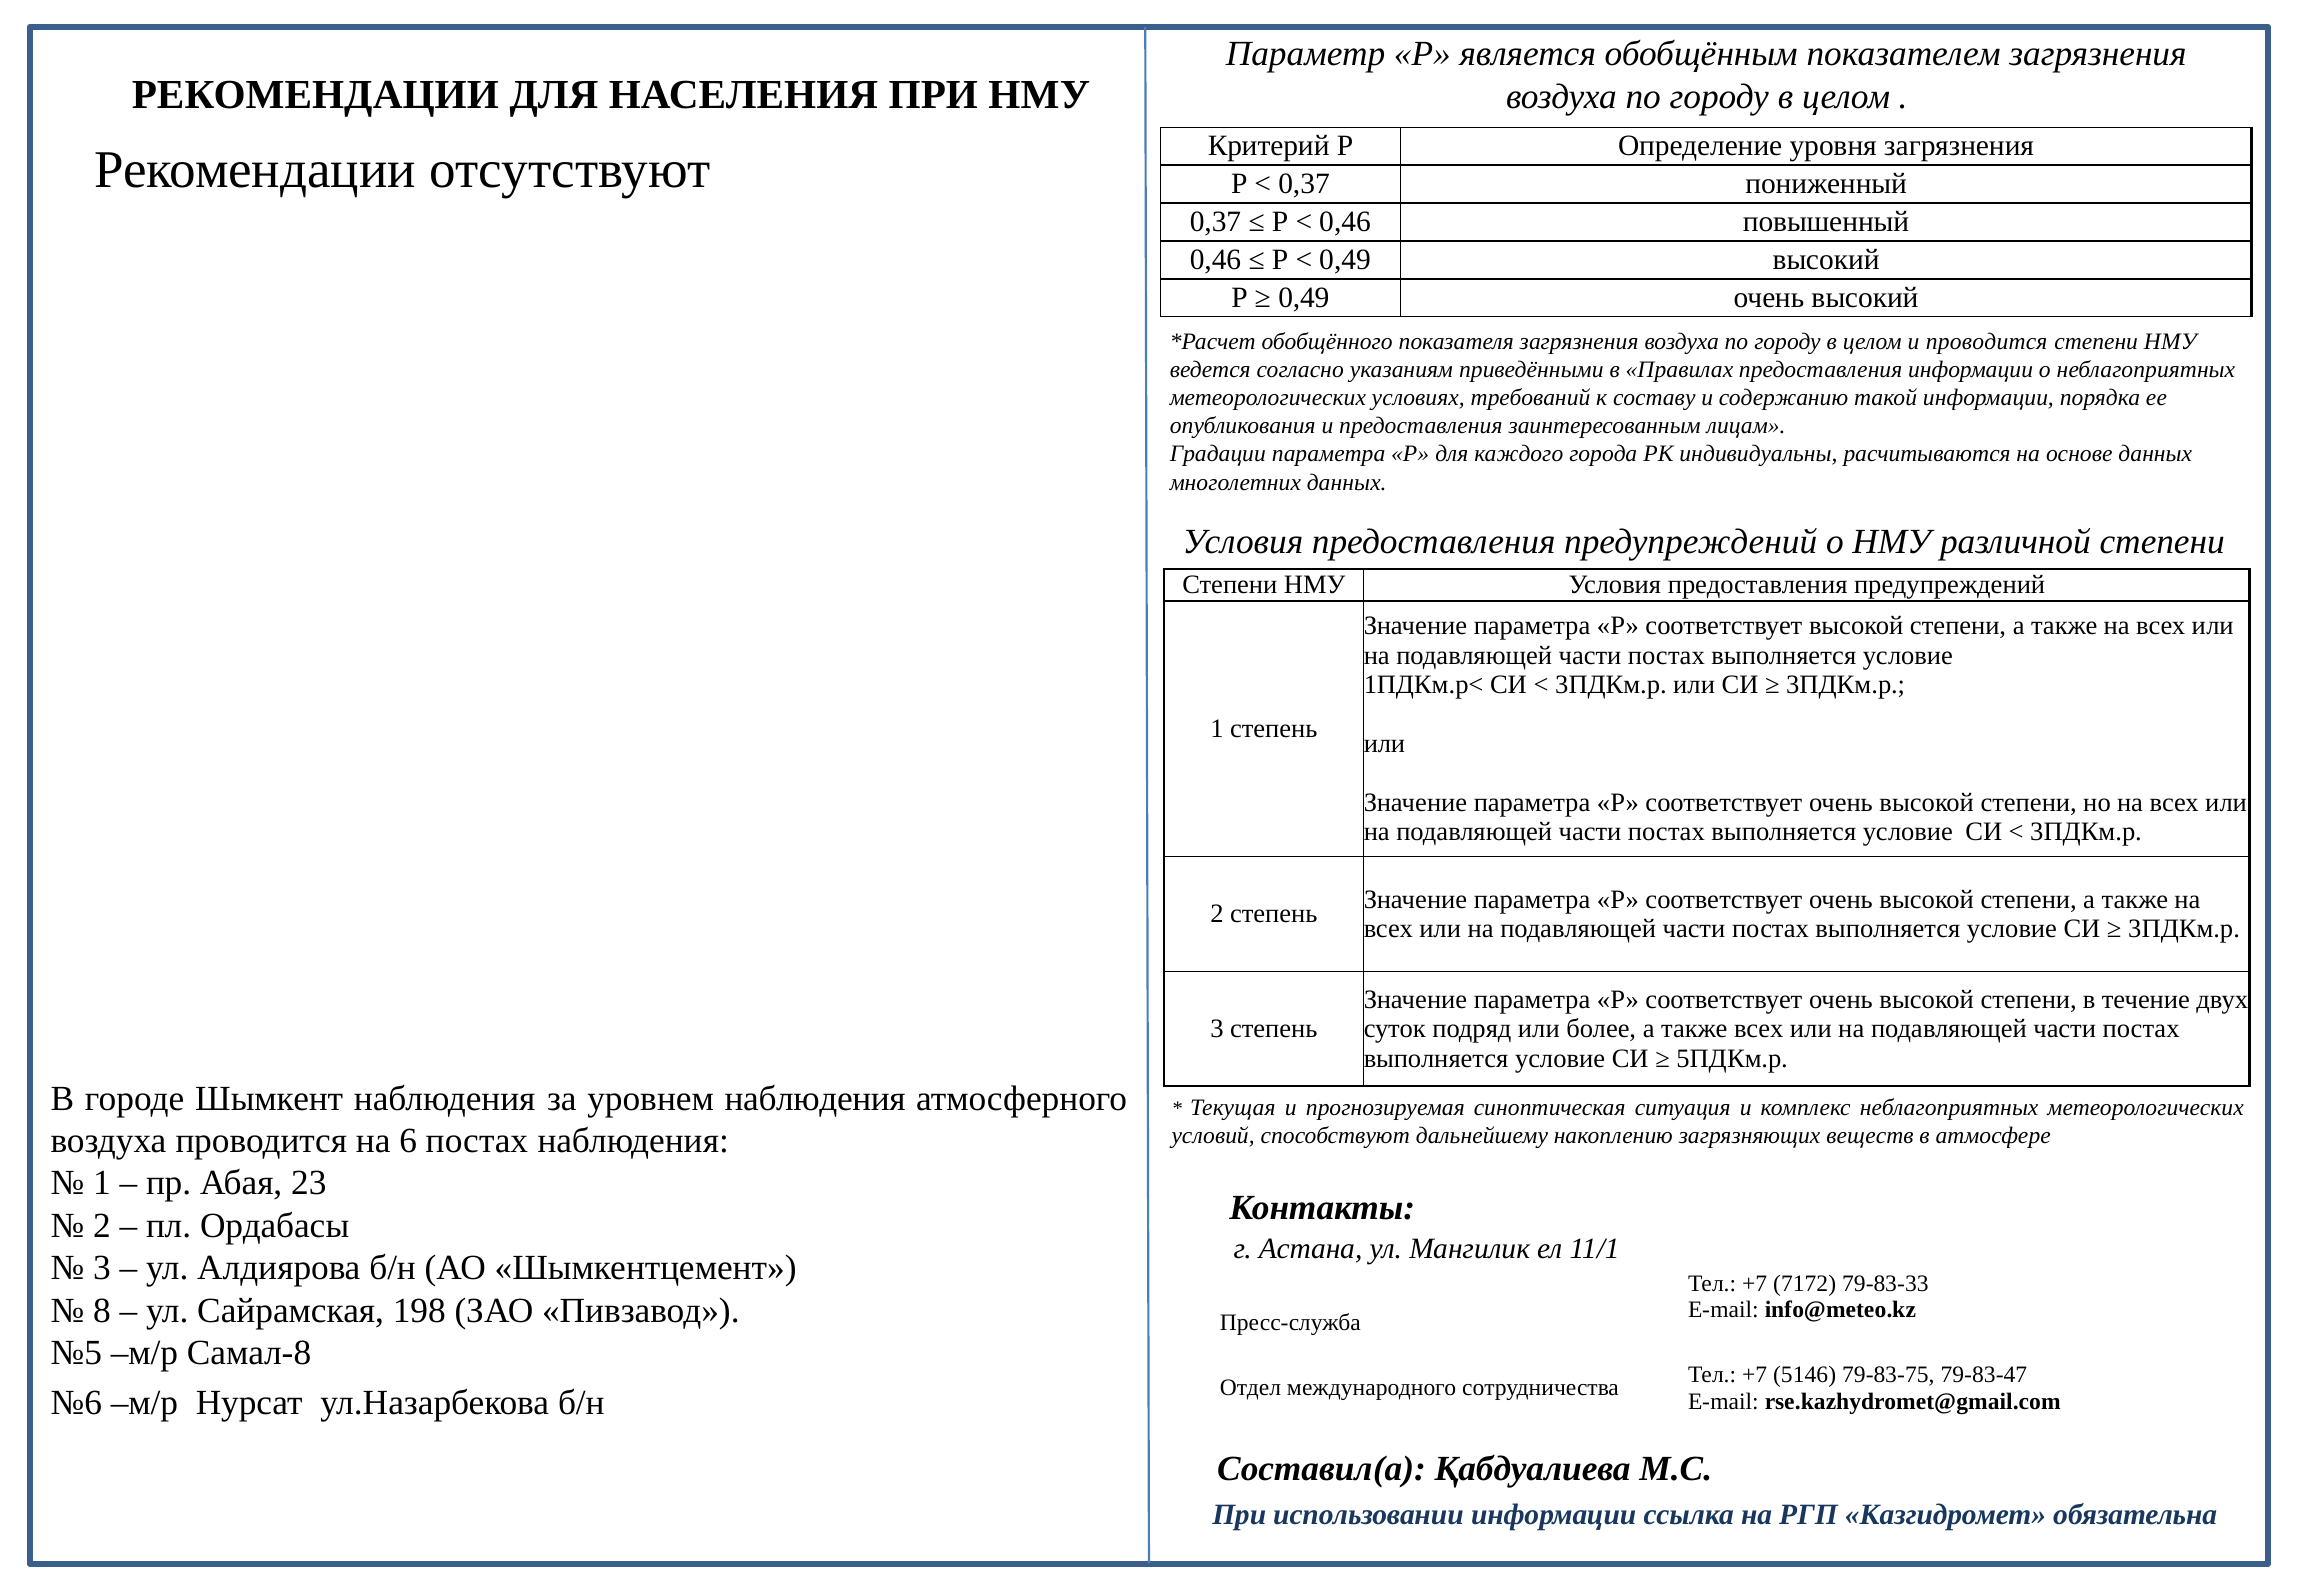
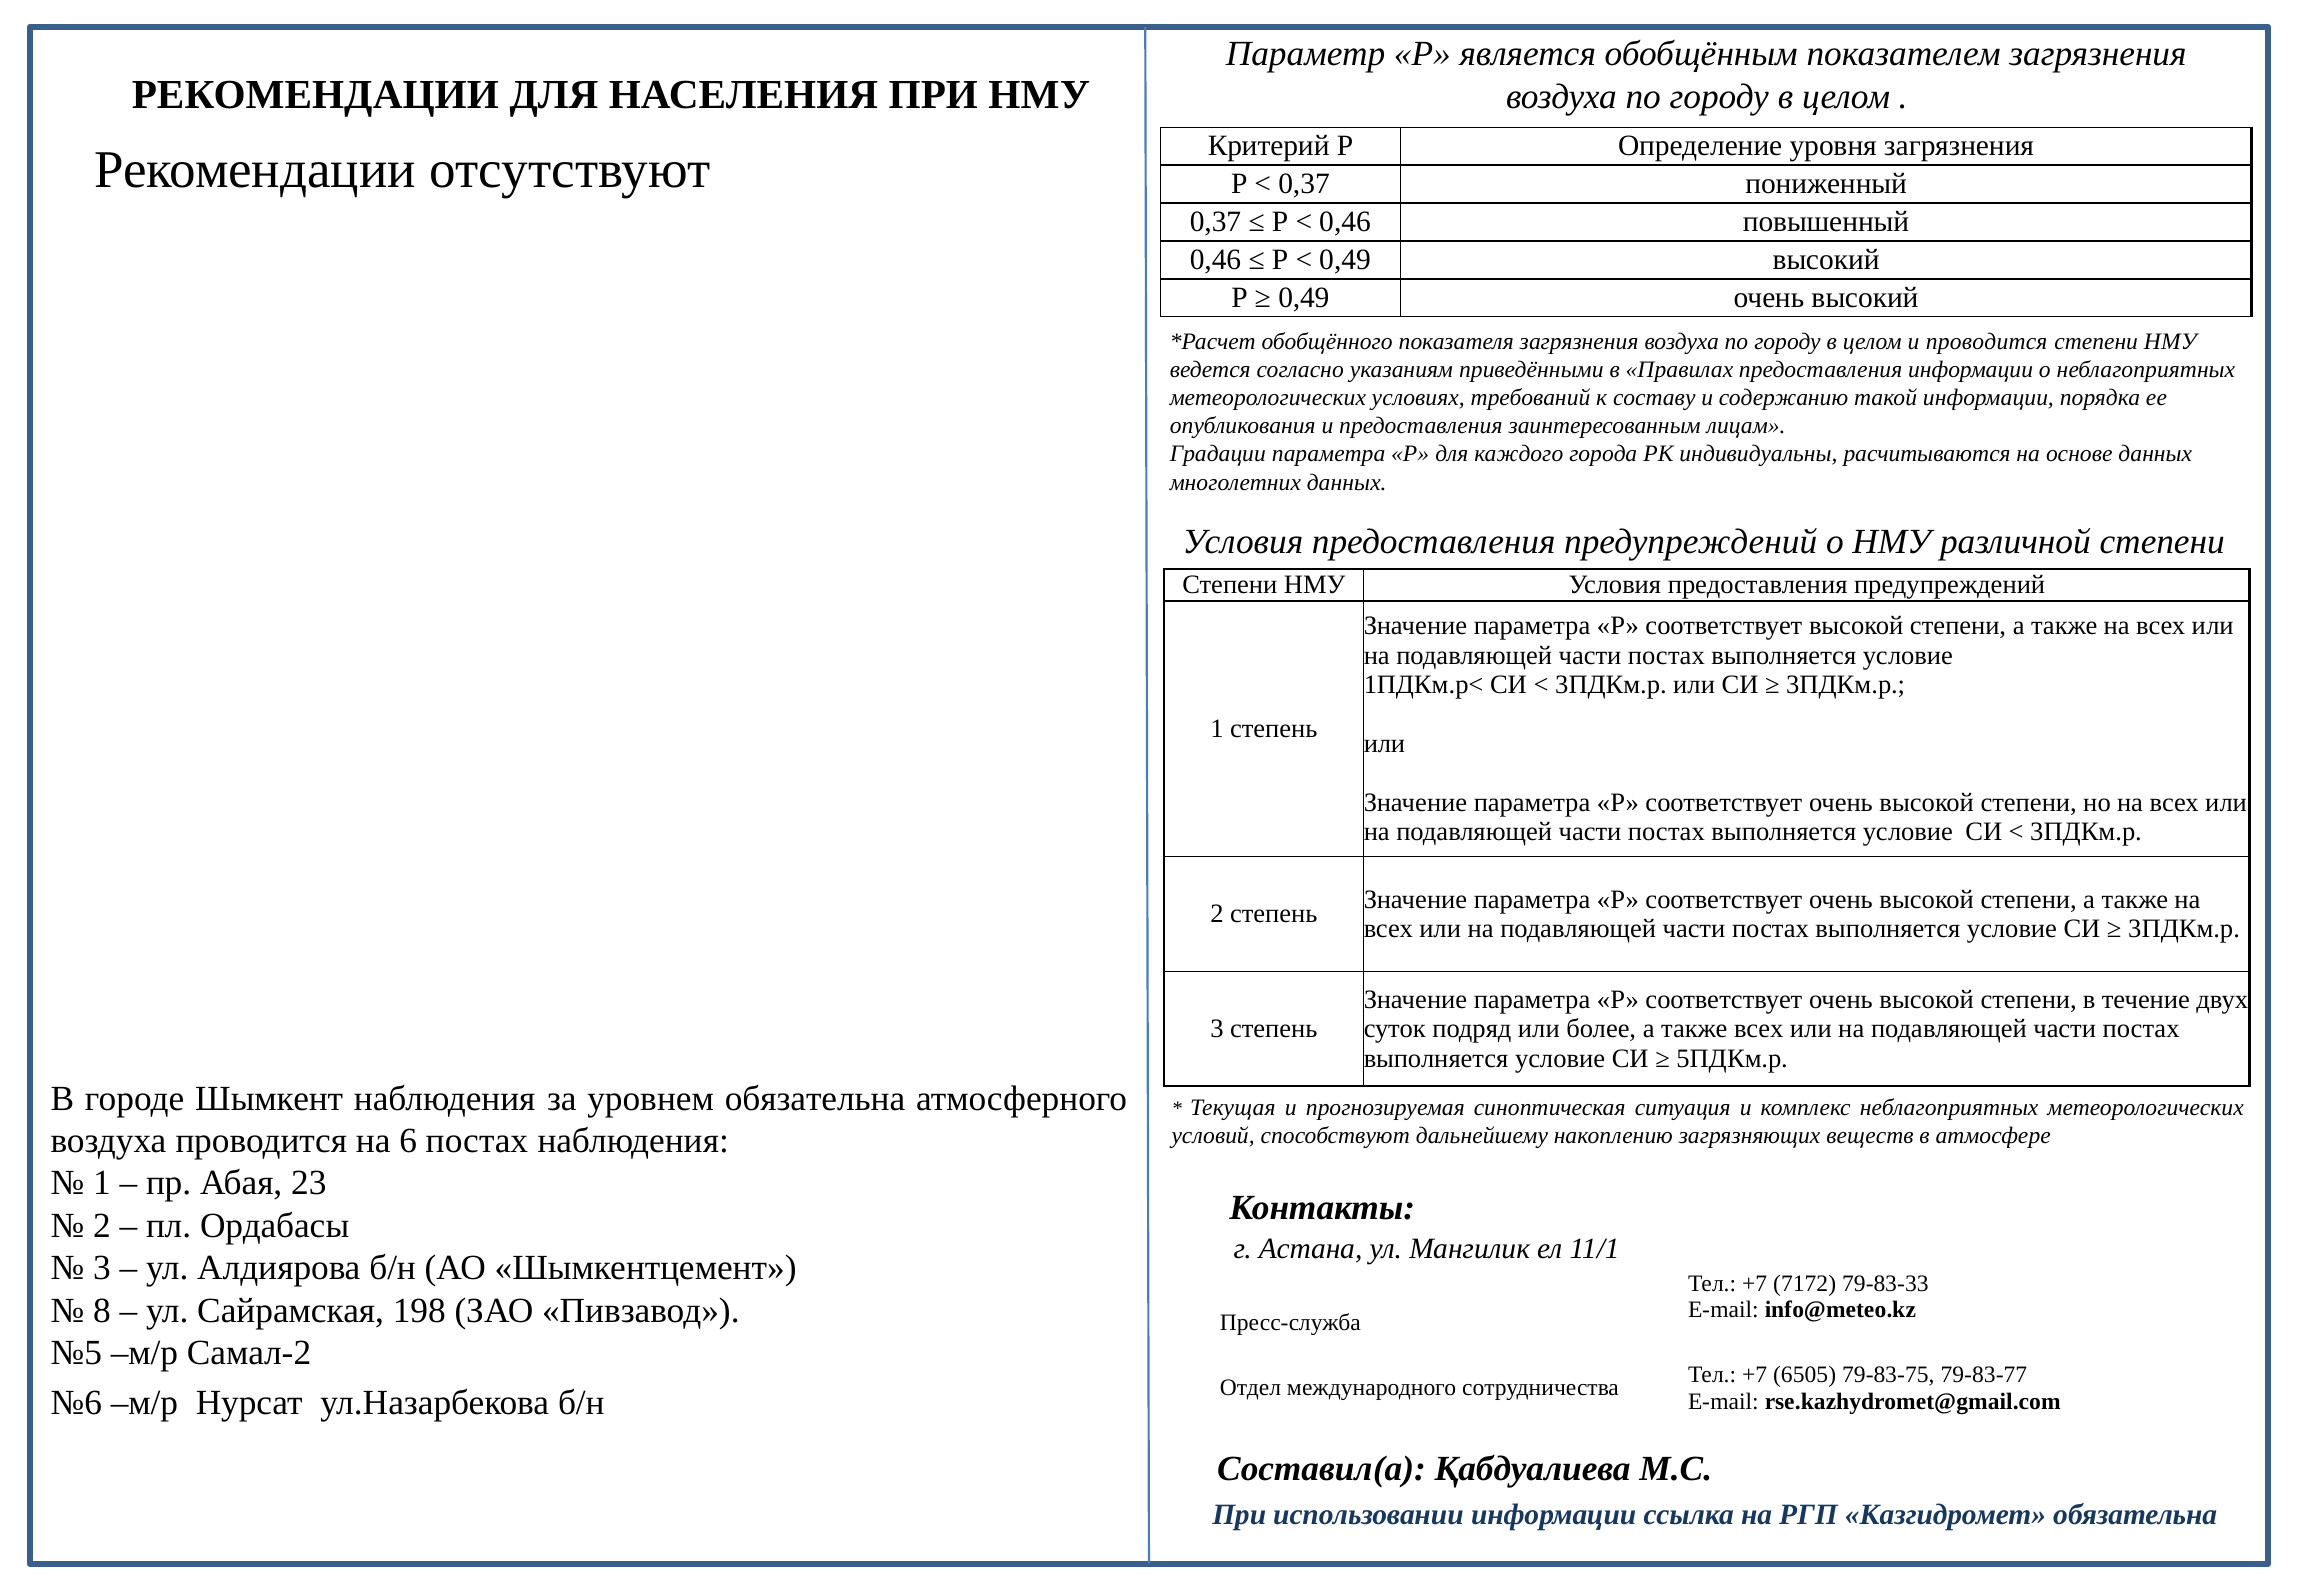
уровнем наблюдения: наблюдения -> обязательна
Самал-8: Самал-8 -> Самал-2
5146: 5146 -> 6505
79-83-47: 79-83-47 -> 79-83-77
